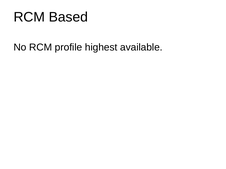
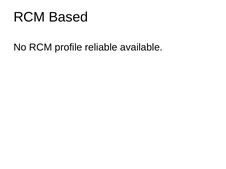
highest: highest -> reliable
